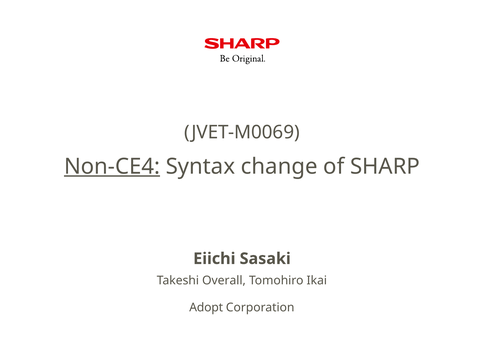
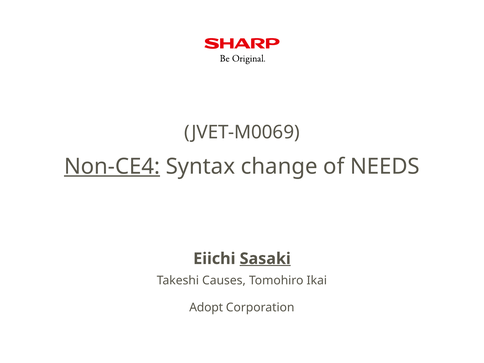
SHARP: SHARP -> NEEDS
Sasaki underline: none -> present
Overall: Overall -> Causes
